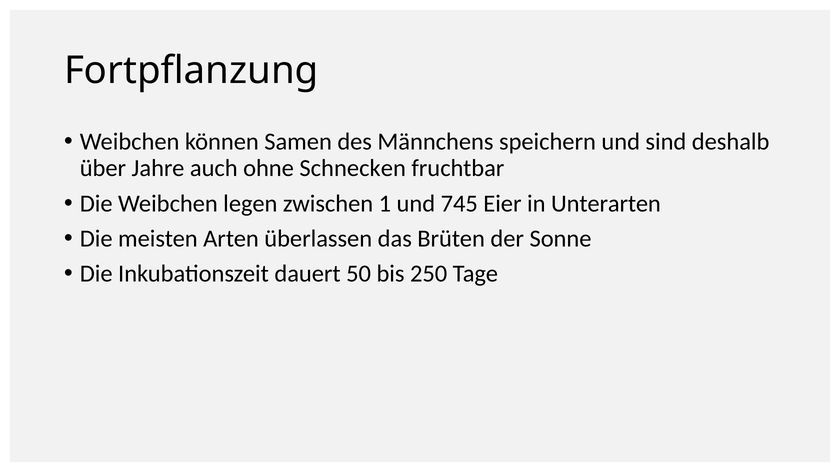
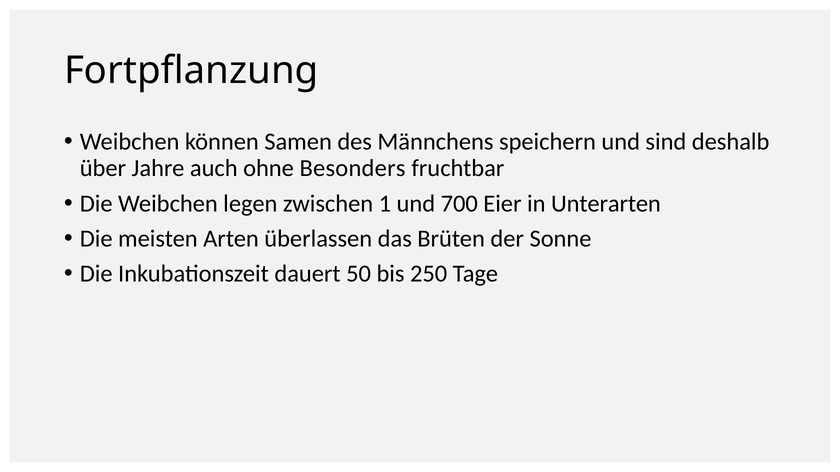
Schnecken: Schnecken -> Besonders
745: 745 -> 700
